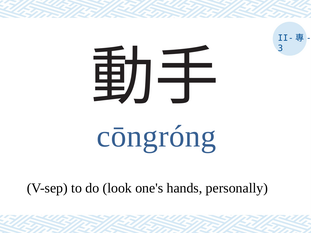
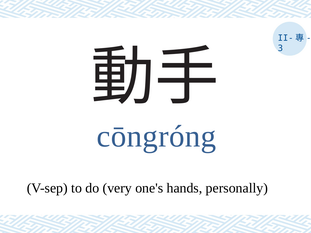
look: look -> very
